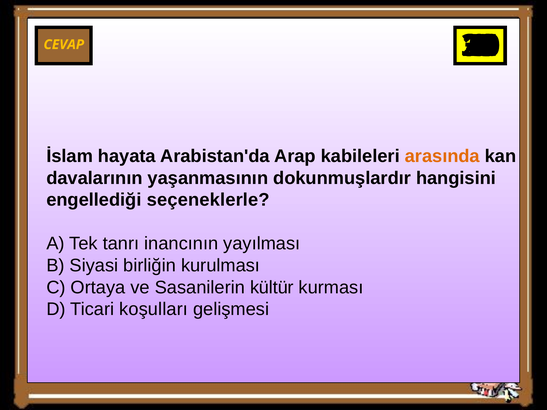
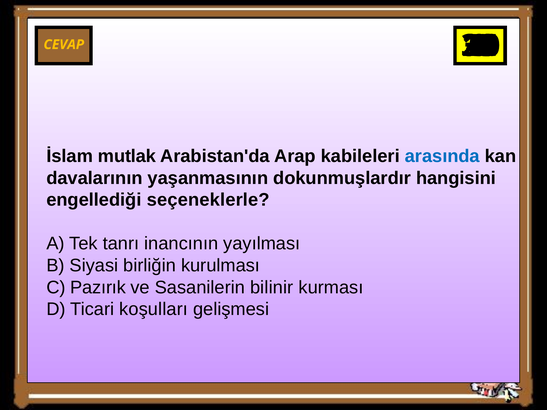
hayata: hayata -> mutlak
arasında colour: orange -> blue
Ortaya: Ortaya -> Pazırık
kültür: kültür -> bilinir
